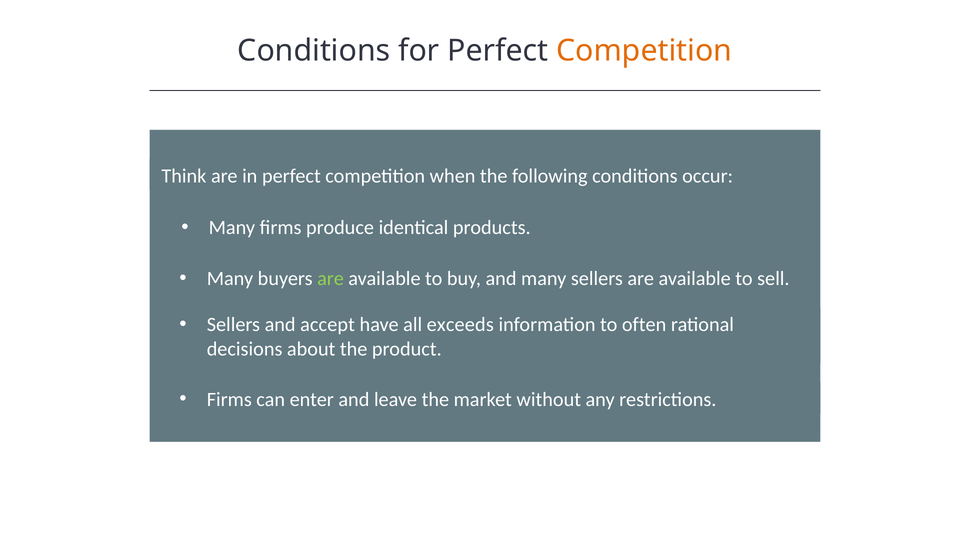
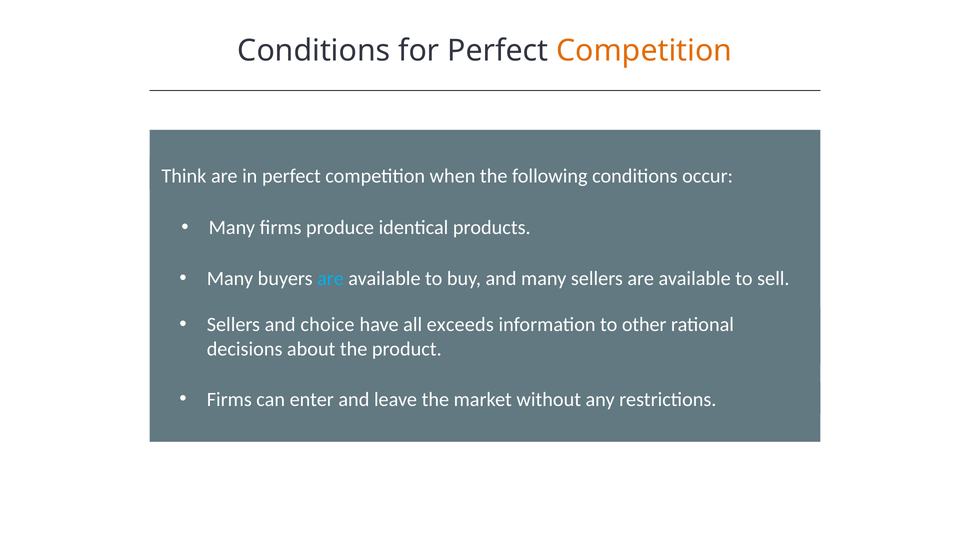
are at (331, 278) colour: light green -> light blue
accept: accept -> choice
often: often -> other
